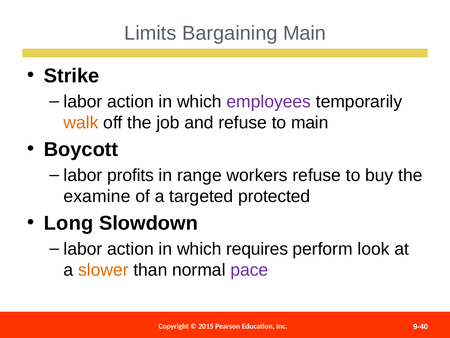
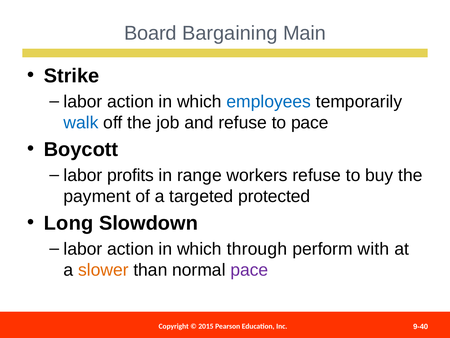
Limits: Limits -> Board
employees colour: purple -> blue
walk colour: orange -> blue
to main: main -> pace
examine: examine -> payment
requires: requires -> through
look: look -> with
